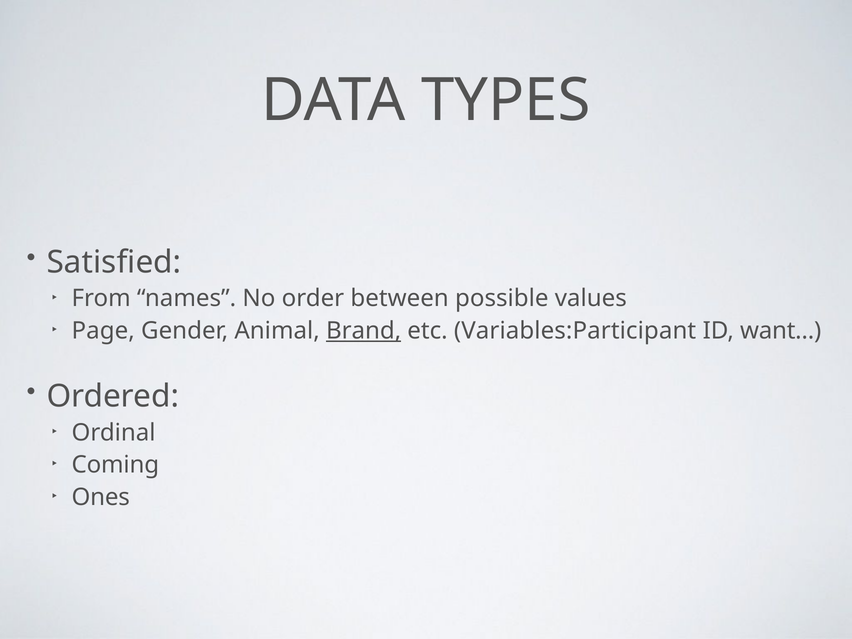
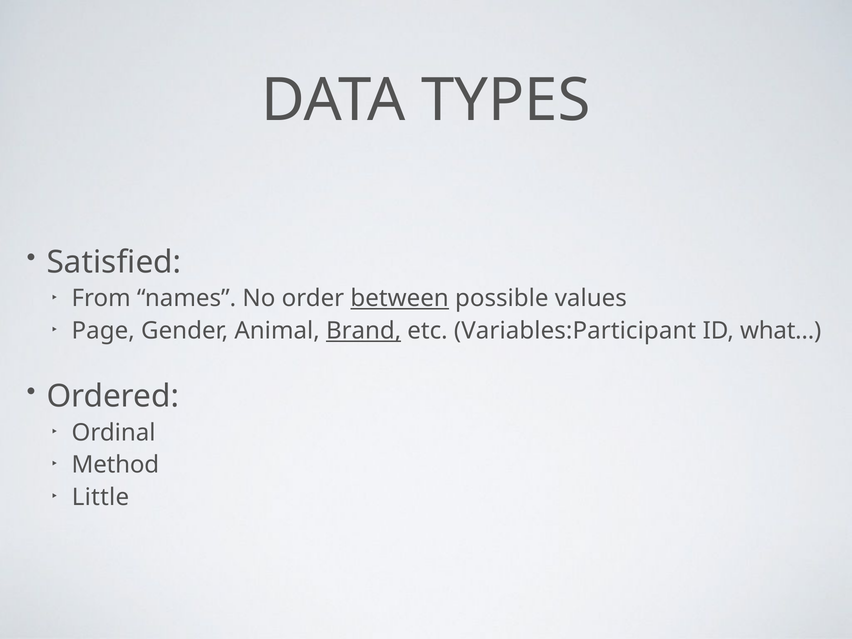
between underline: none -> present
want…: want… -> what…
Coming: Coming -> Method
Ones: Ones -> Little
